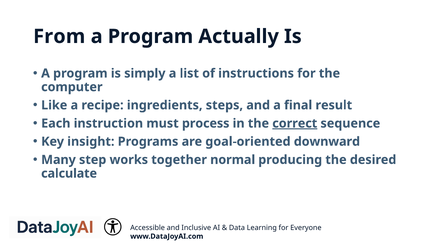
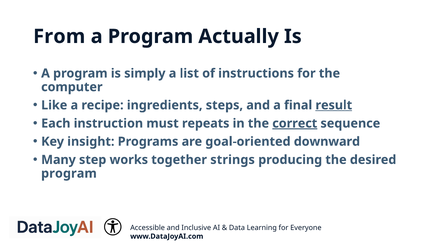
result underline: none -> present
process: process -> repeats
normal: normal -> strings
calculate at (69, 173): calculate -> program
